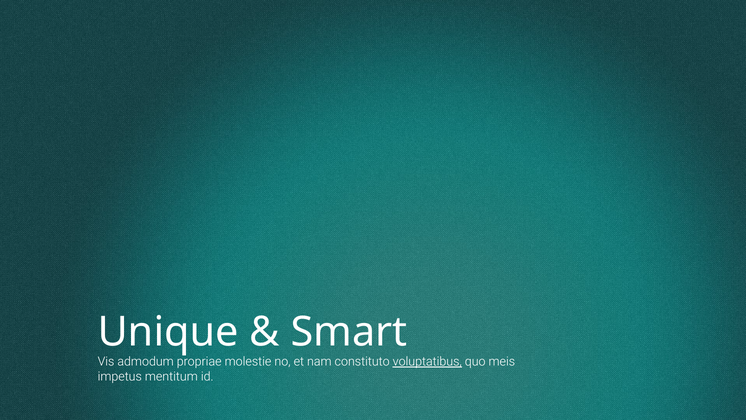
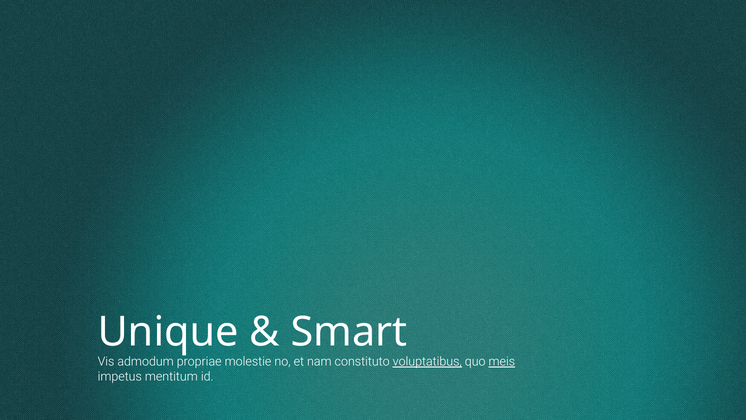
meis underline: none -> present
